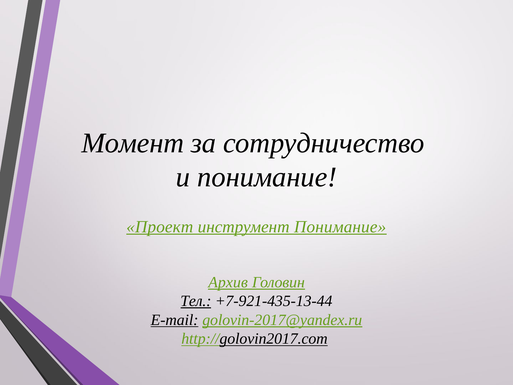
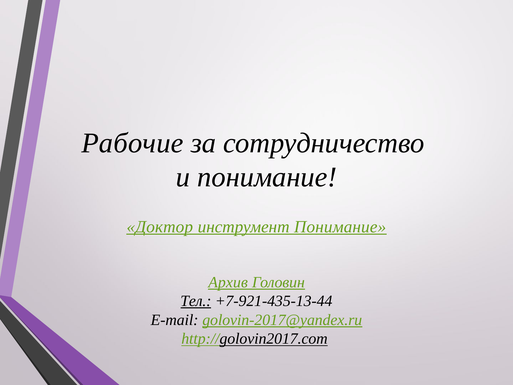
Момент: Момент -> Рабочие
Проект: Проект -> Доктор
E-mail underline: present -> none
